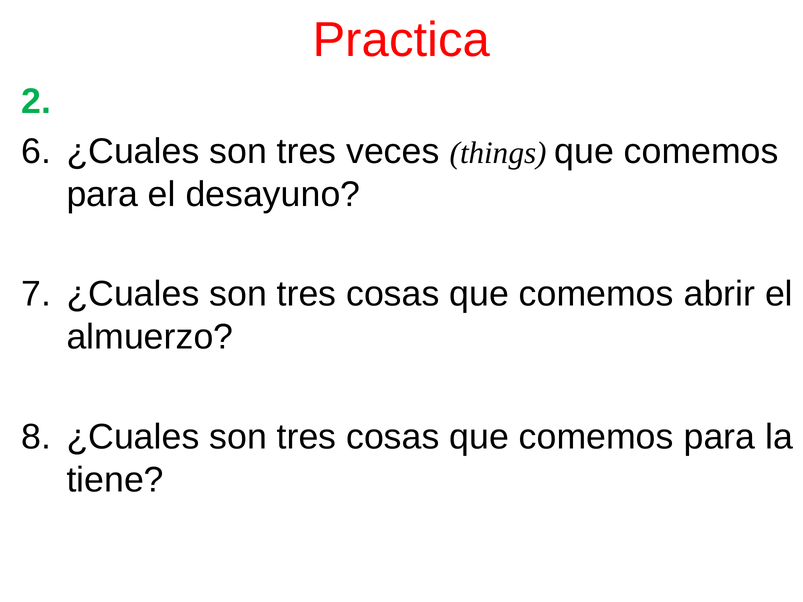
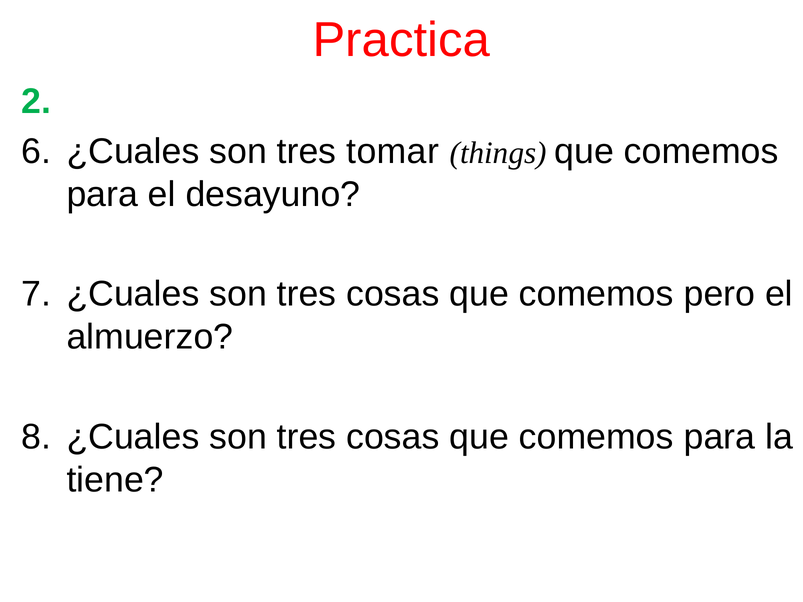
veces: veces -> tomar
abrir: abrir -> pero
